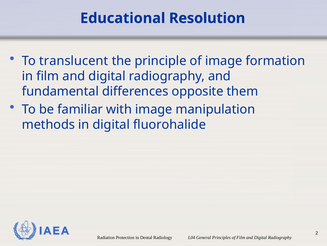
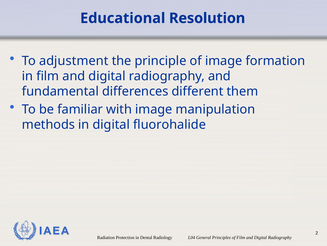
translucent: translucent -> adjustment
opposite: opposite -> different
